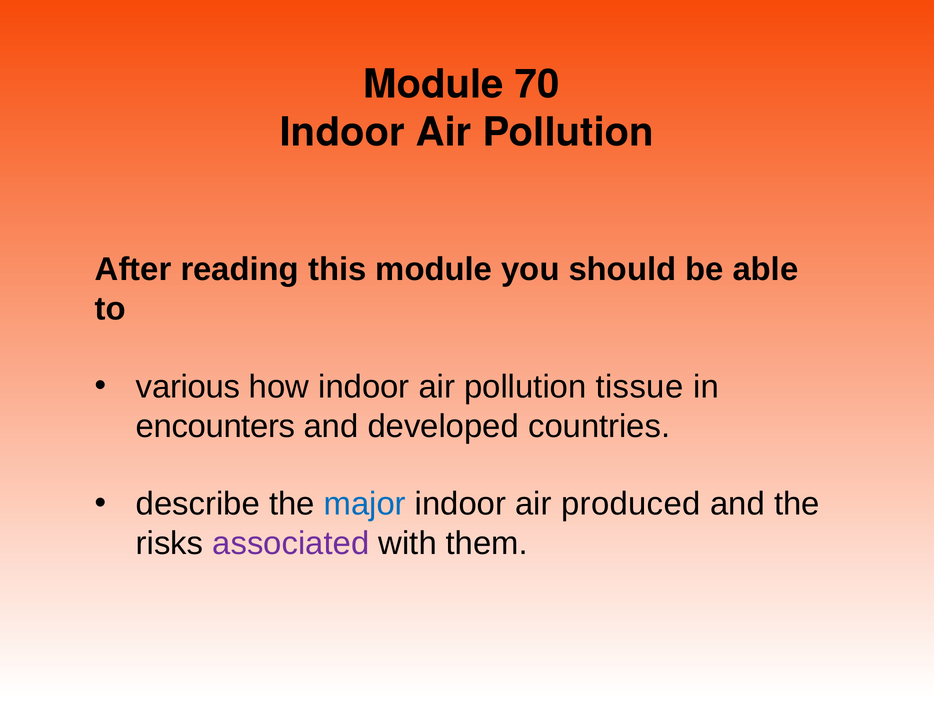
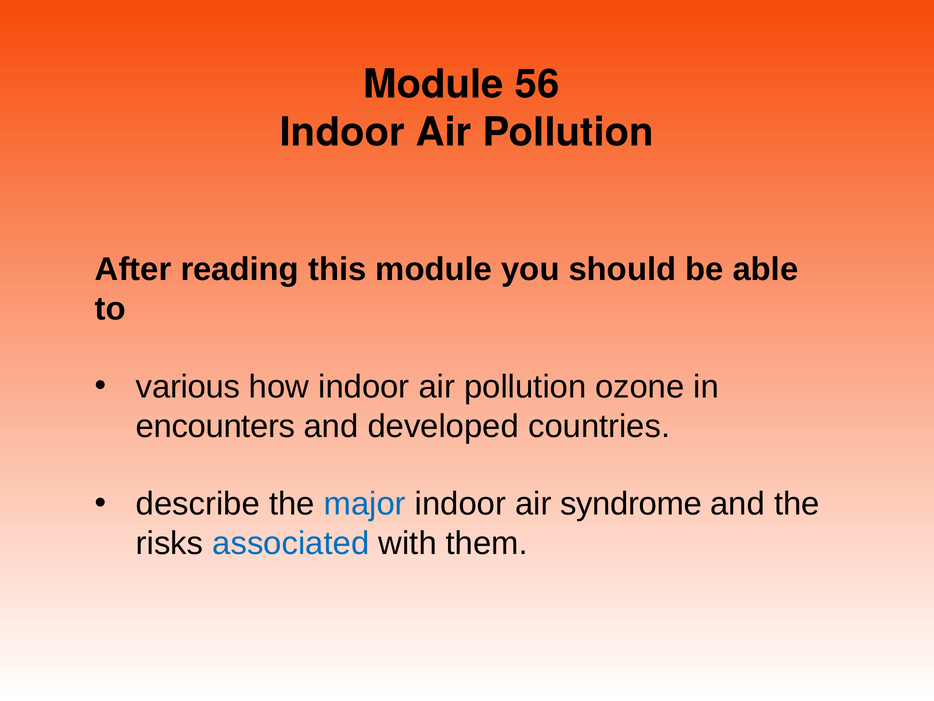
70: 70 -> 56
tissue: tissue -> ozone
produced: produced -> syndrome
associated colour: purple -> blue
